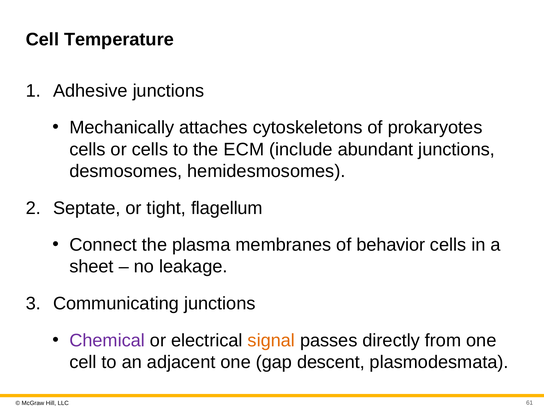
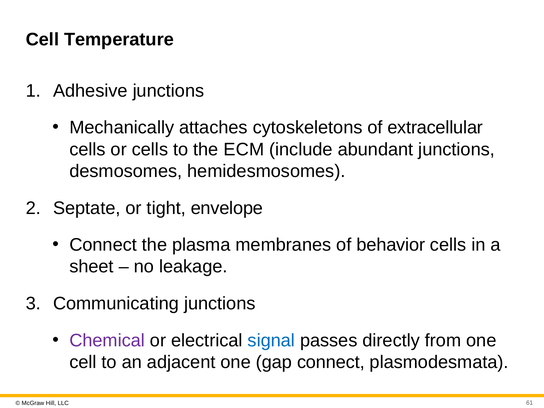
prokaryotes: prokaryotes -> extracellular
flagellum: flagellum -> envelope
signal colour: orange -> blue
gap descent: descent -> connect
